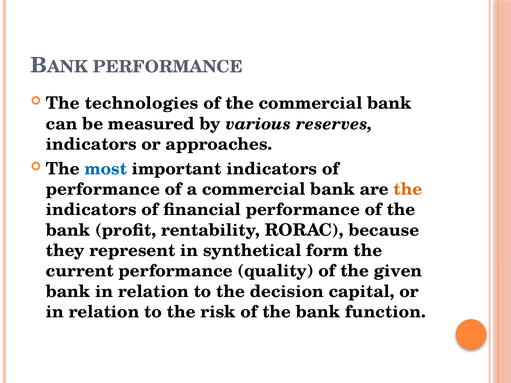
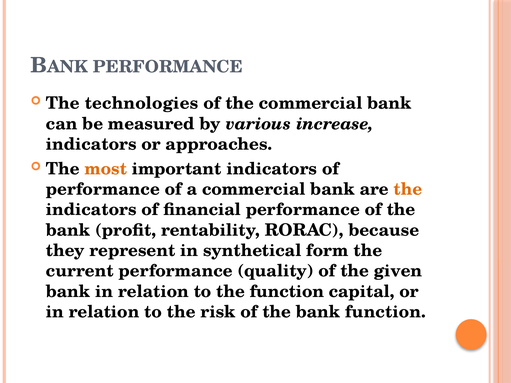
reserves: reserves -> increase
most colour: blue -> orange
the decision: decision -> function
